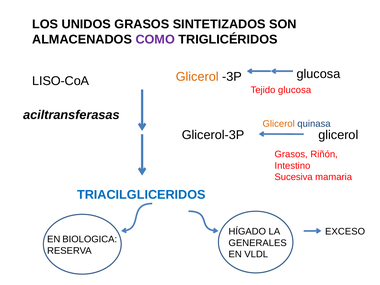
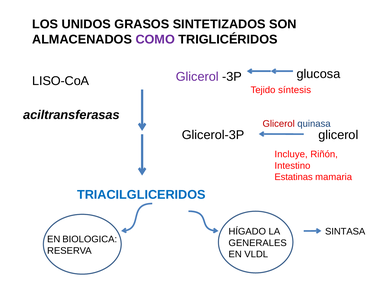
Glicerol at (197, 77) colour: orange -> purple
Tejido glucosa: glucosa -> síntesis
Glicerol at (279, 124) colour: orange -> red
Grasos at (291, 154): Grasos -> Incluye
Sucesiva: Sucesiva -> Estatinas
EXCESO: EXCESO -> SINTASA
